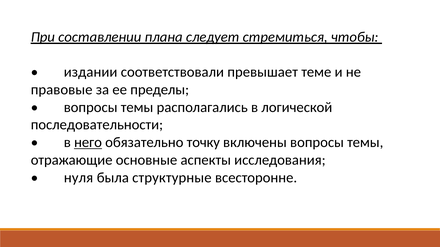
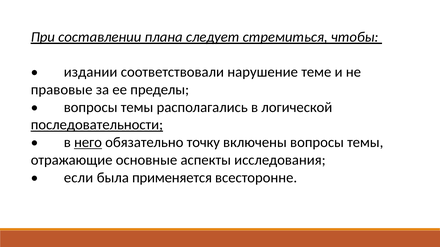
превышает: превышает -> нарушение
последовательности underline: none -> present
нуля: нуля -> если
структурные: структурные -> применяется
